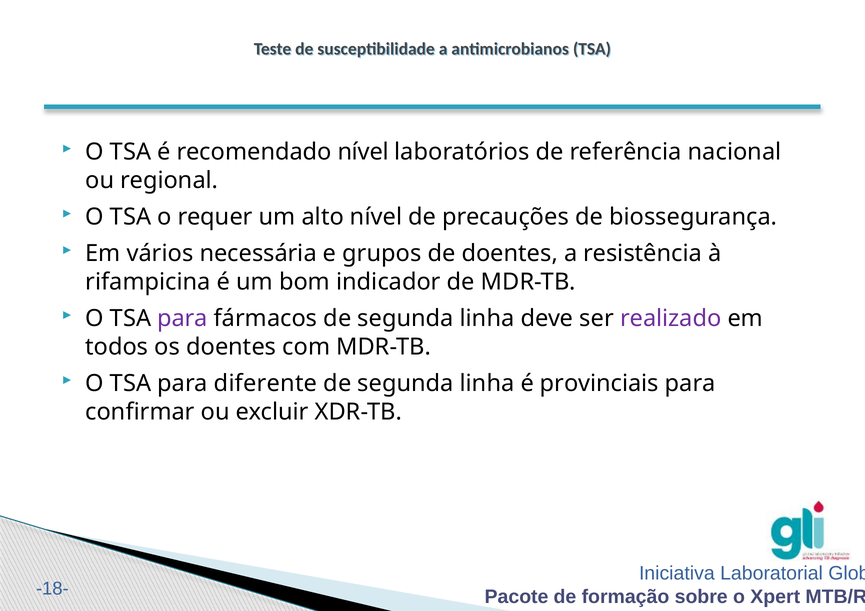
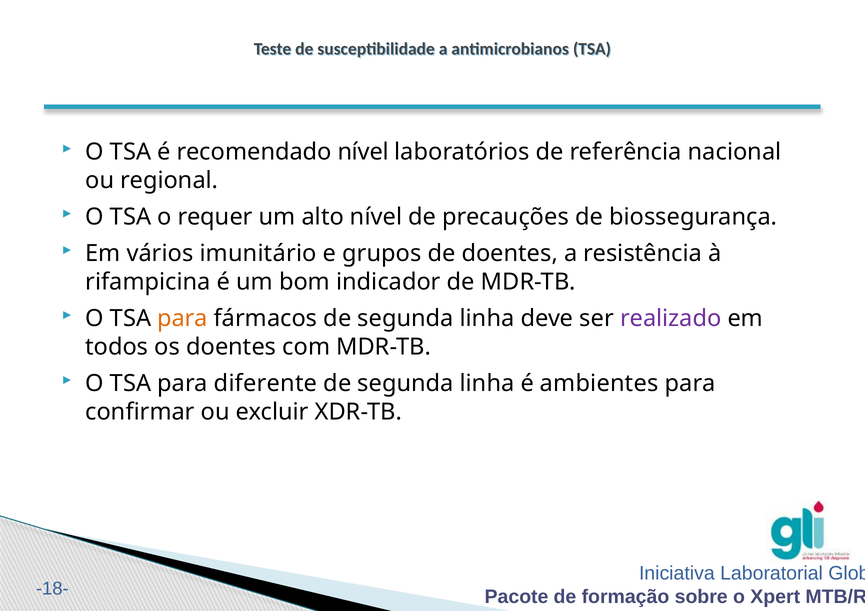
necessária: necessária -> imunitário
para at (183, 318) colour: purple -> orange
provinciais: provinciais -> ambientes
